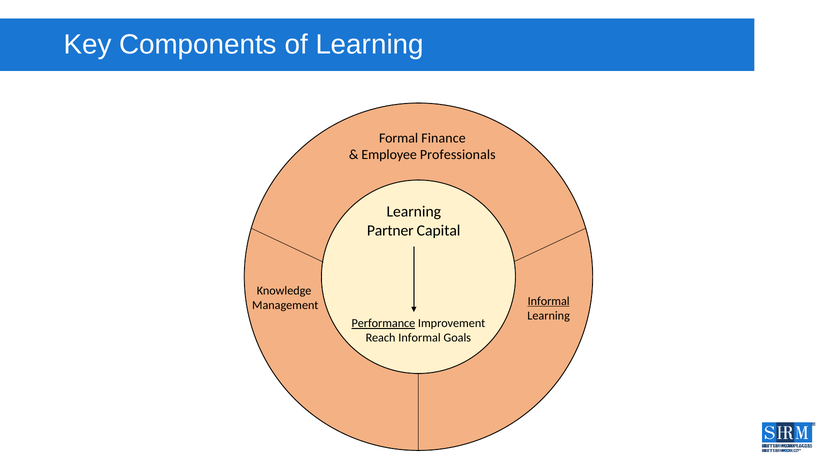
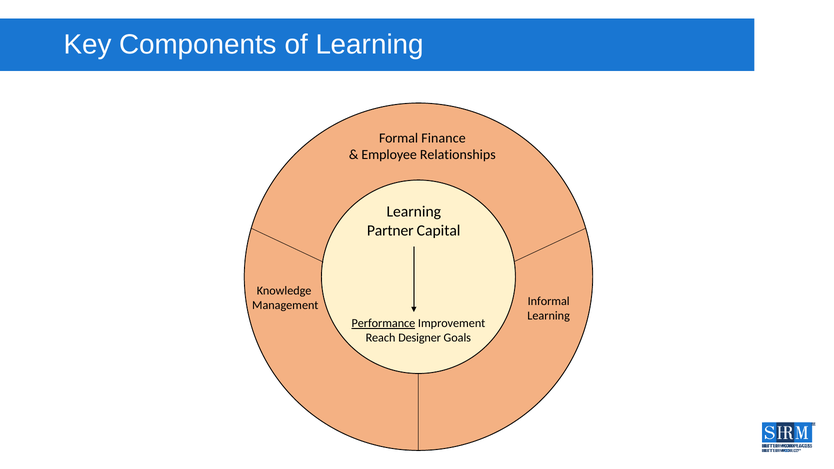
Professionals: Professionals -> Relationships
Informal at (549, 301) underline: present -> none
Reach Informal: Informal -> Designer
